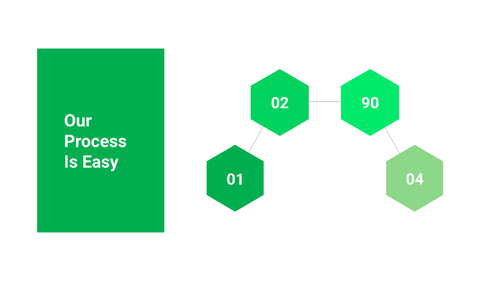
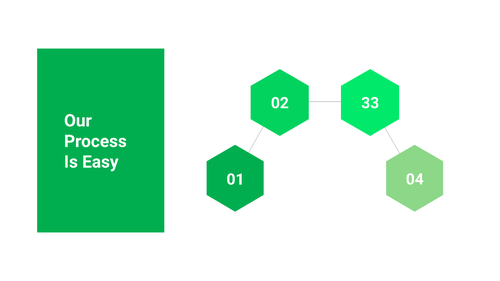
90: 90 -> 33
